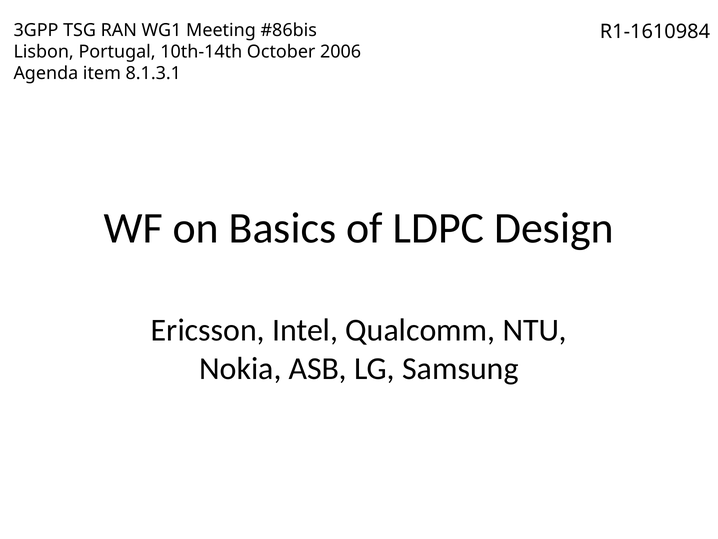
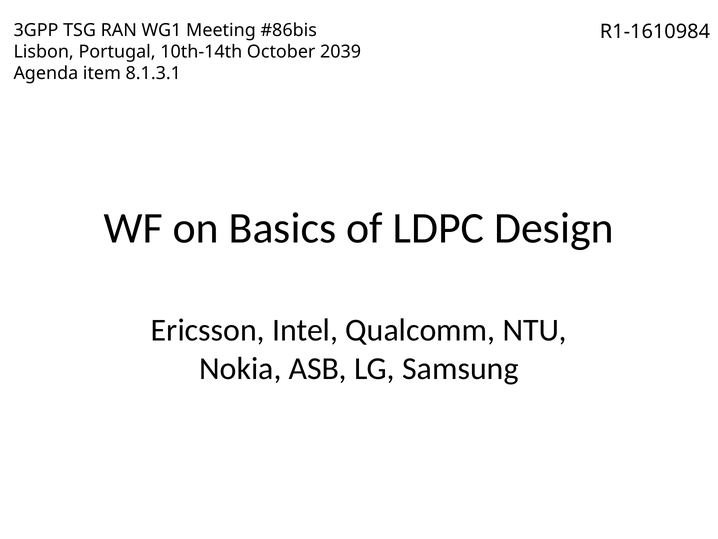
2006: 2006 -> 2039
